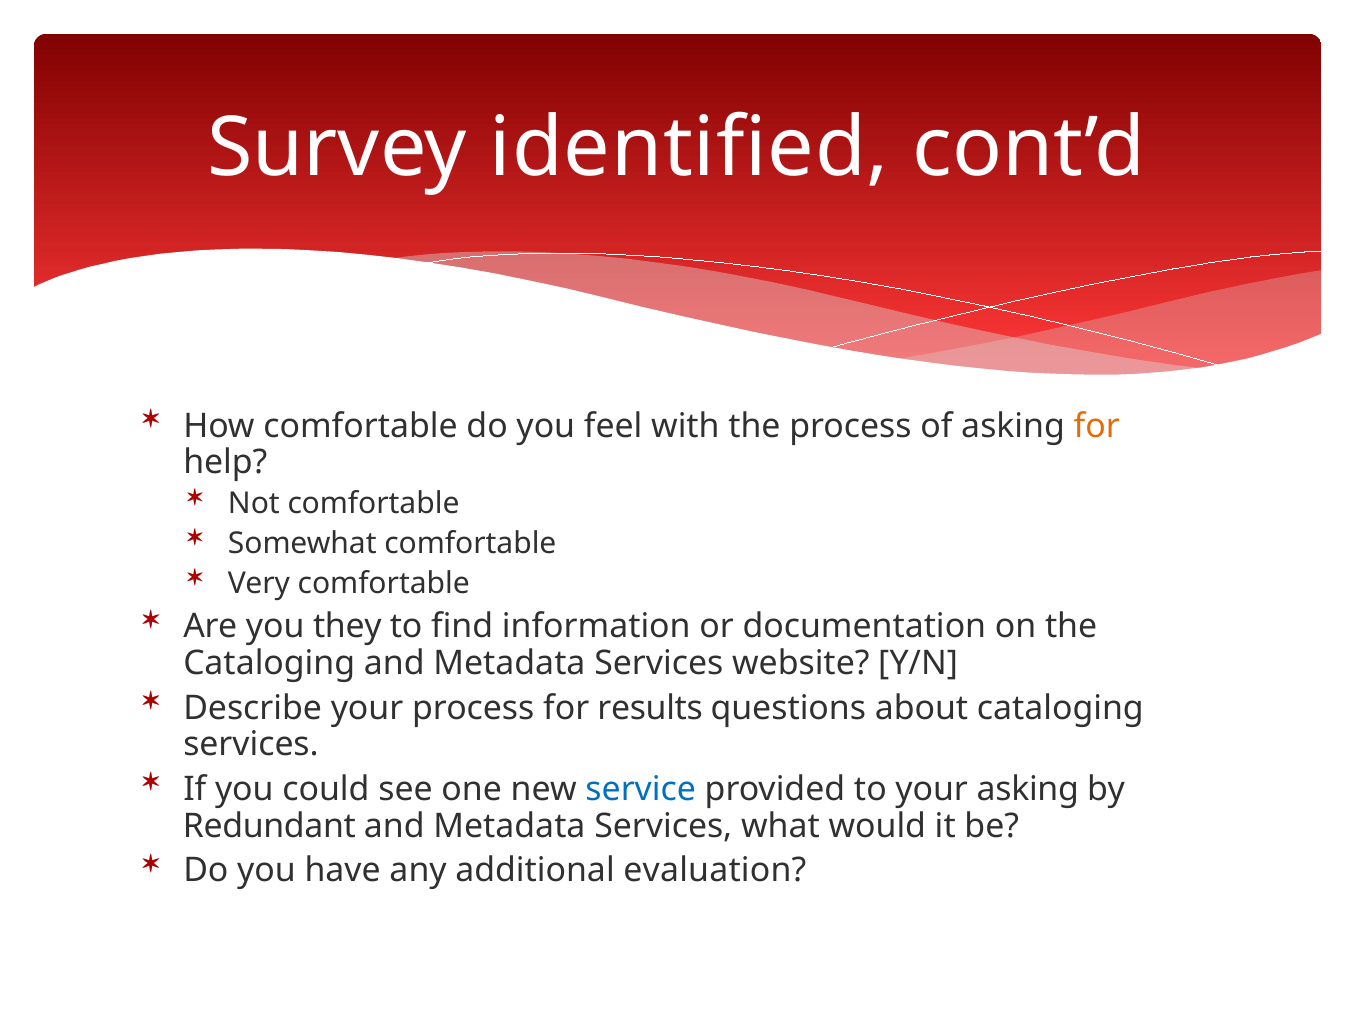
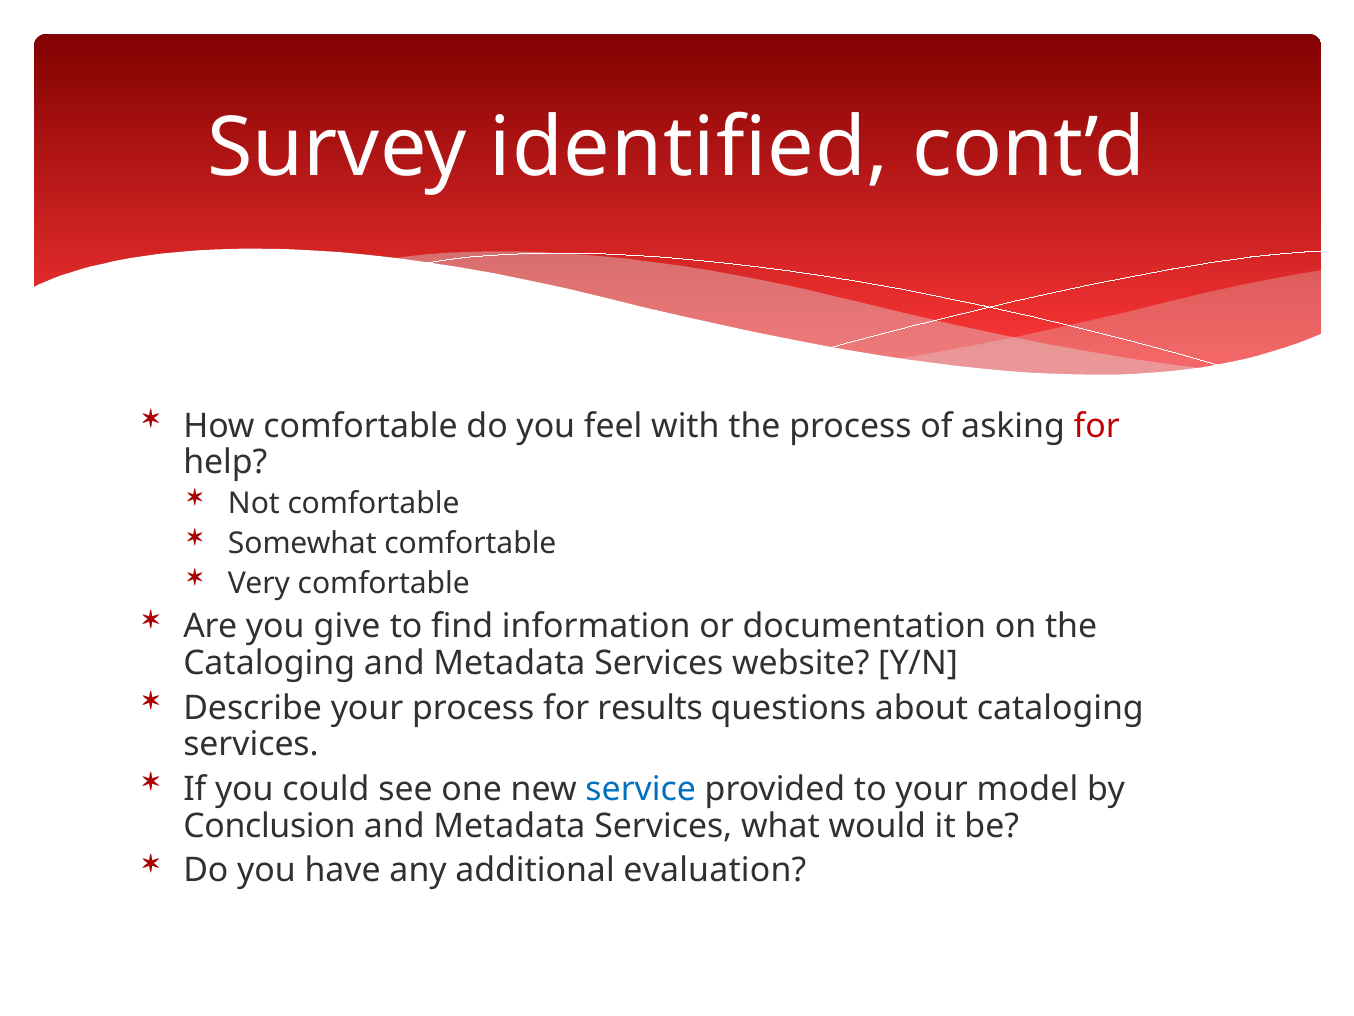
for at (1097, 426) colour: orange -> red
they: they -> give
your asking: asking -> model
Redundant: Redundant -> Conclusion
